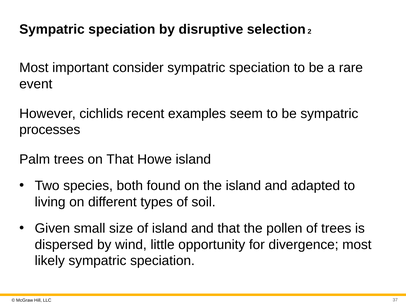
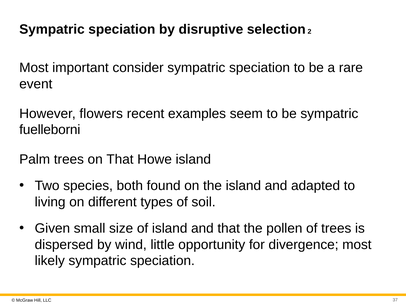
cichlids: cichlids -> flowers
processes: processes -> fuelleborni
